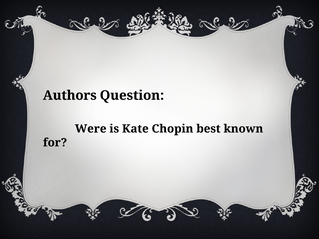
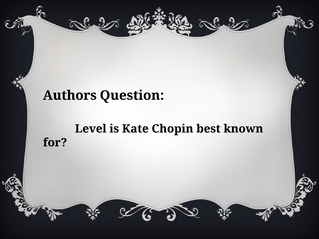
Were: Were -> Level
